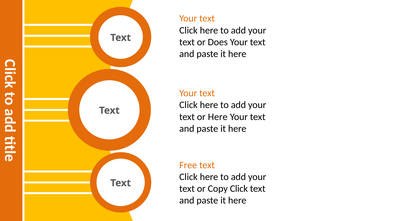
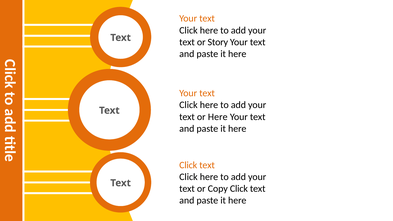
Does: Does -> Story
Free at (188, 165): Free -> Click
